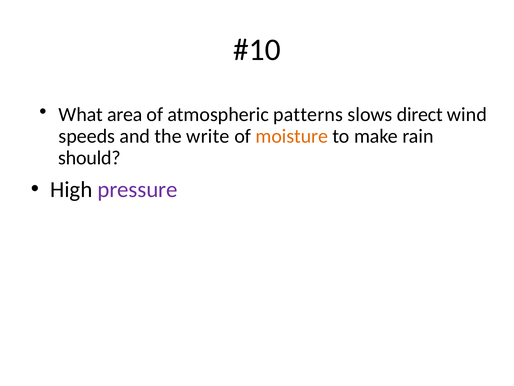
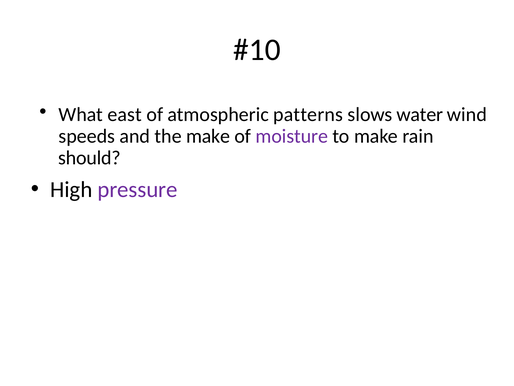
area: area -> east
direct: direct -> water
the write: write -> make
moisture colour: orange -> purple
